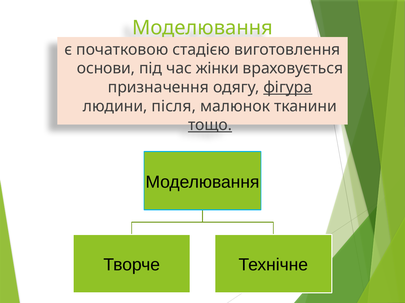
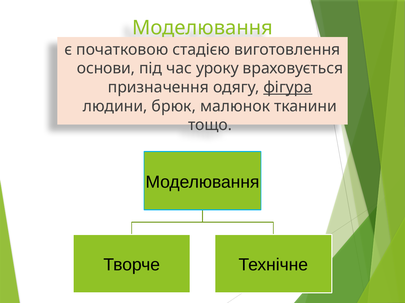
жінки: жінки -> уроку
після: після -> брюк
тощо underline: present -> none
